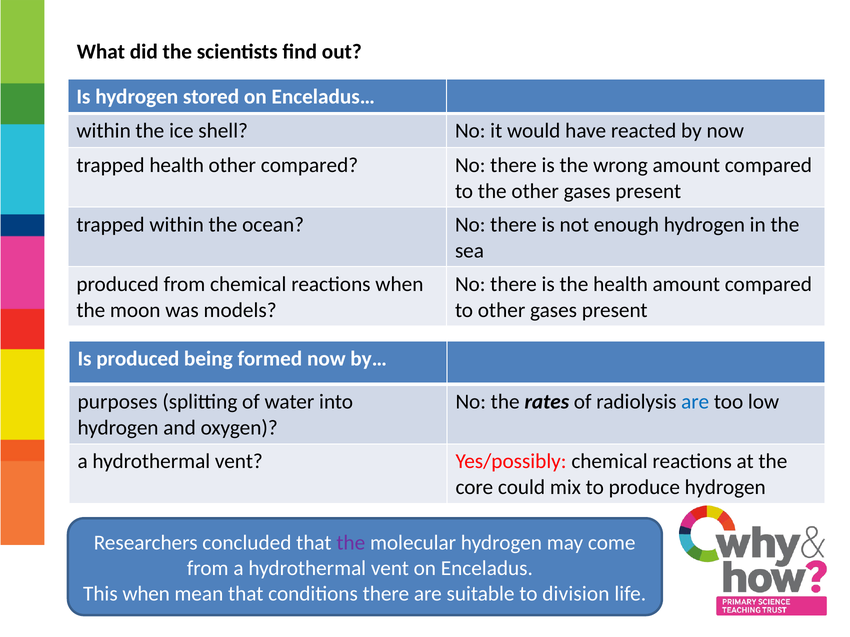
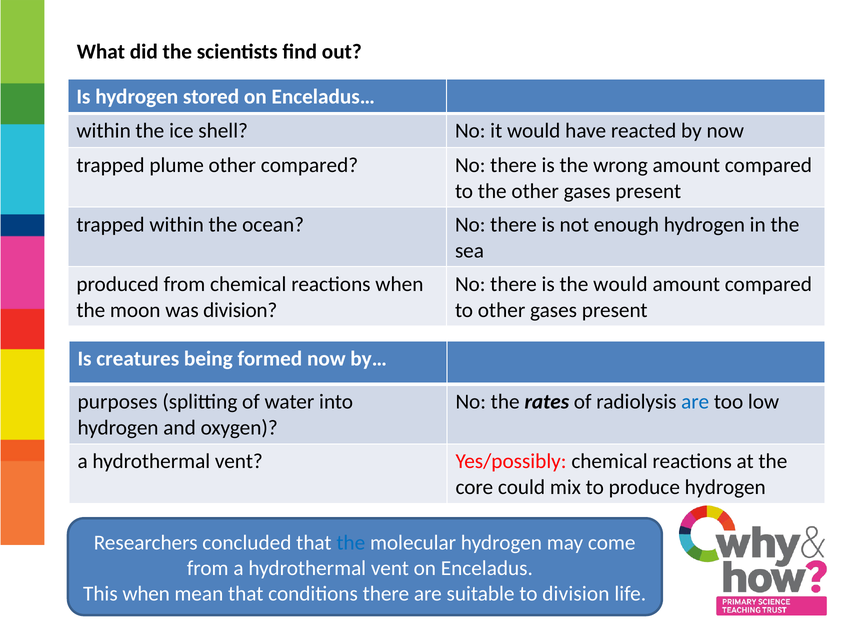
trapped health: health -> plume
the health: health -> would
was models: models -> division
Is produced: produced -> creatures
the at (351, 543) colour: purple -> blue
